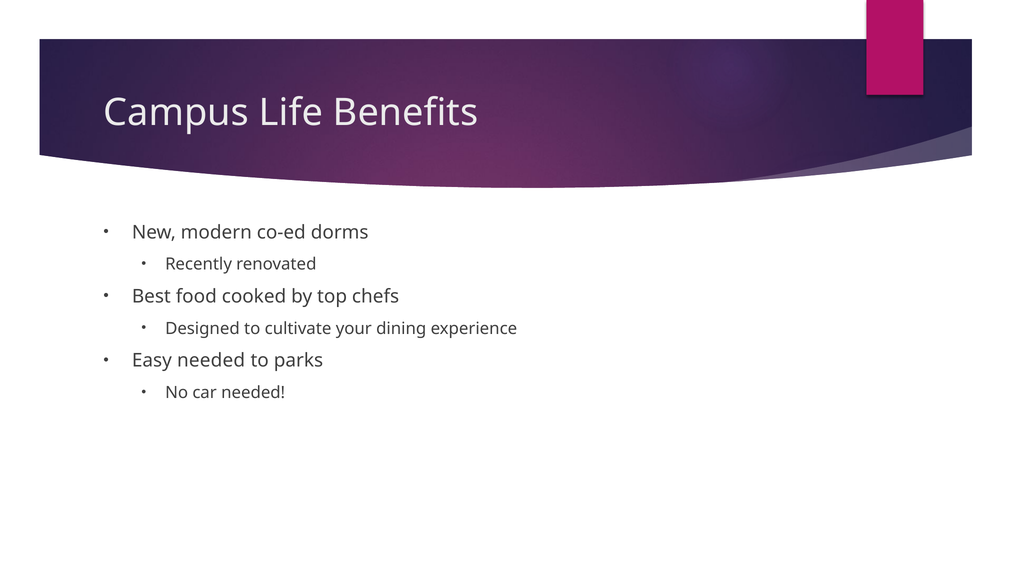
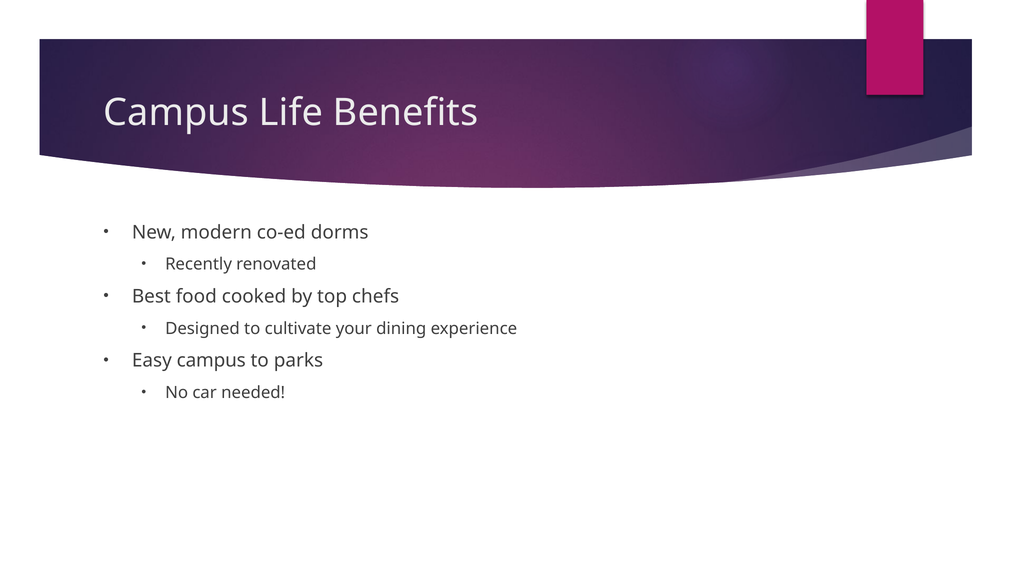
Easy needed: needed -> campus
